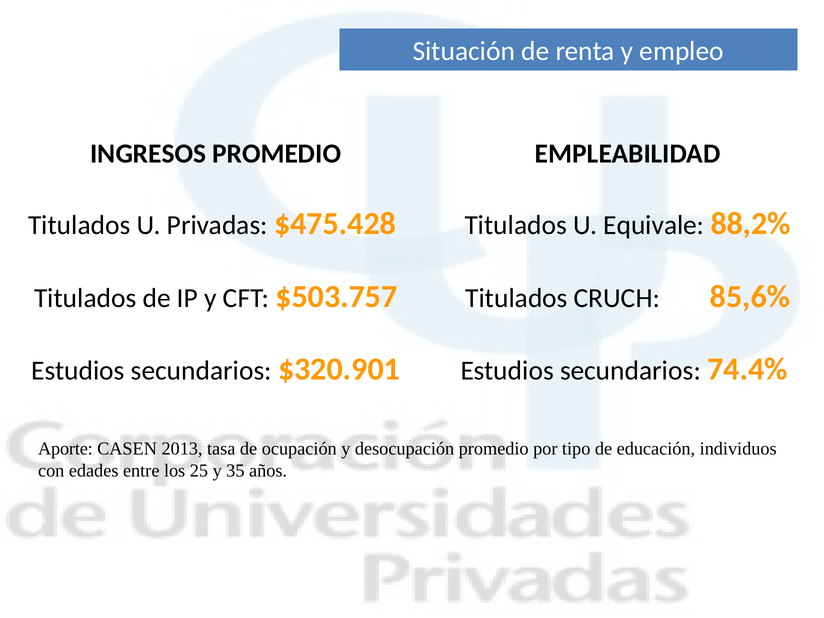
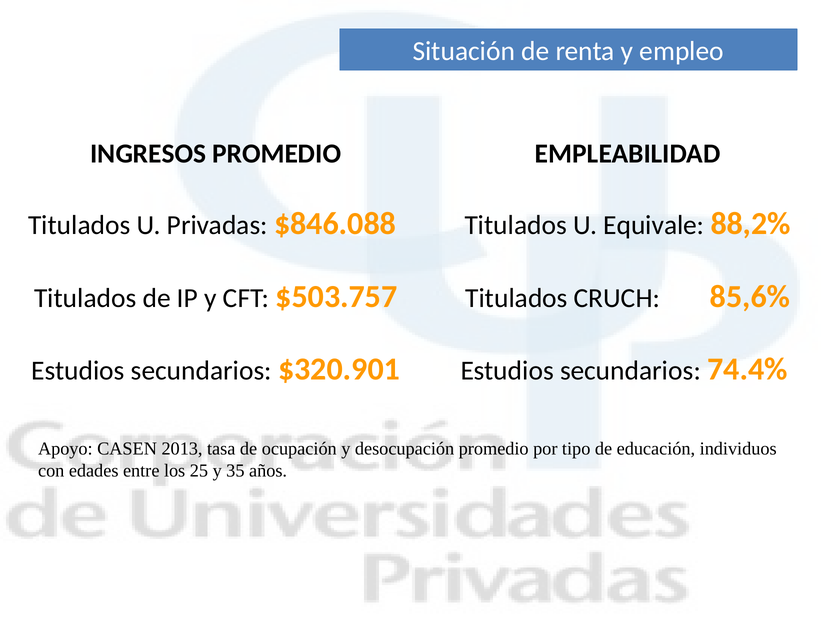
$475.428: $475.428 -> $846.088
Aporte: Aporte -> Apoyo
